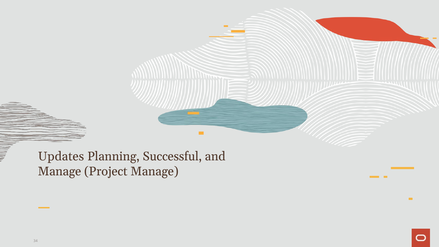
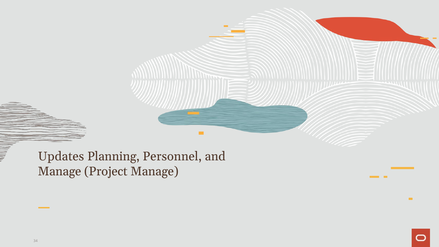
Successful: Successful -> Personnel
